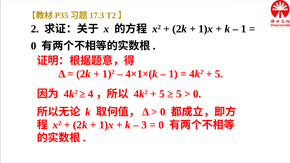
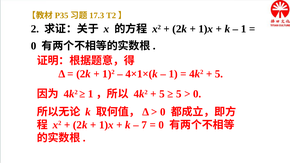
4 at (91, 94): 4 -> 1
3: 3 -> 7
